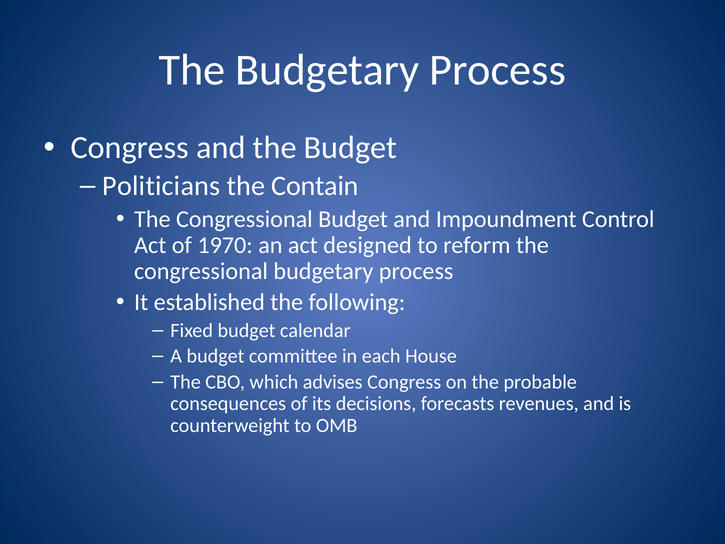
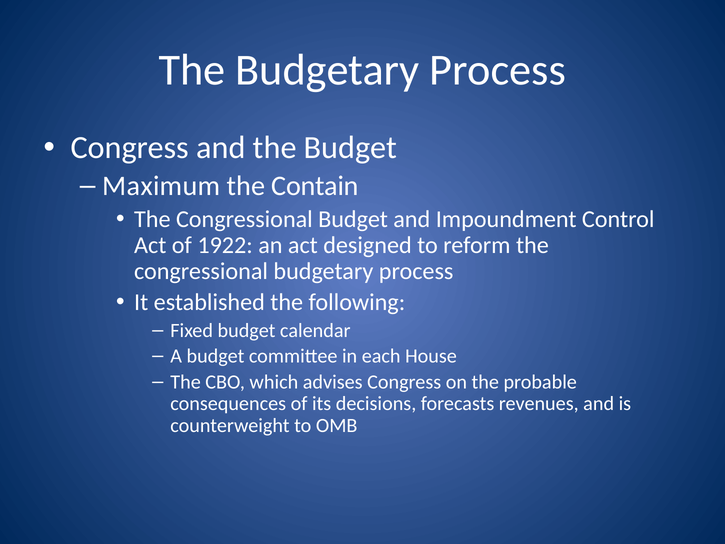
Politicians: Politicians -> Maximum
1970: 1970 -> 1922
